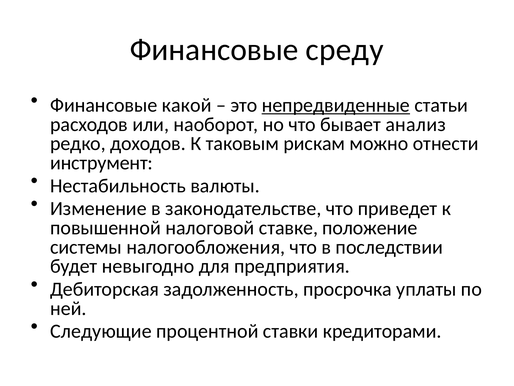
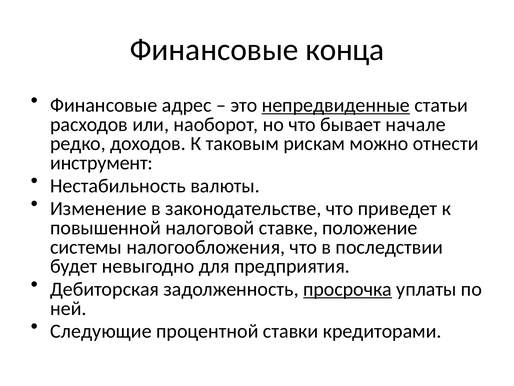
среду: среду -> конца
какой: какой -> адрес
анализ: анализ -> начале
просрочка underline: none -> present
